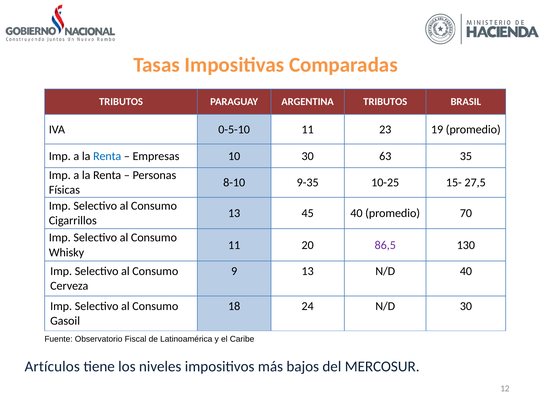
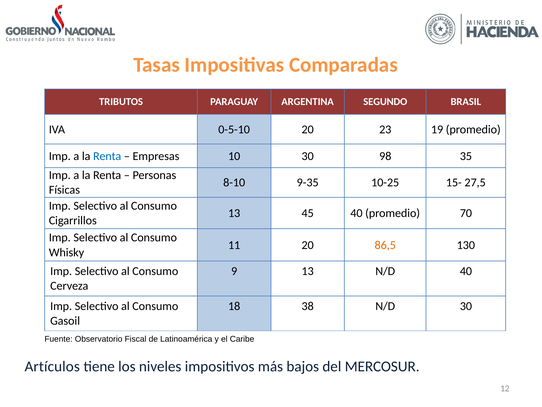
ARGENTINA TRIBUTOS: TRIBUTOS -> SEGUNDO
0-5-10 11: 11 -> 20
63: 63 -> 98
86,5 colour: purple -> orange
24: 24 -> 38
